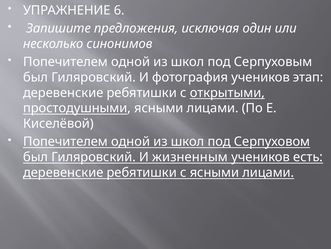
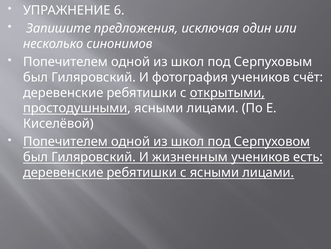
этап: этап -> счёт
